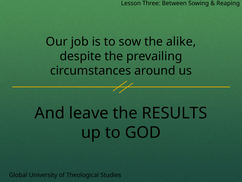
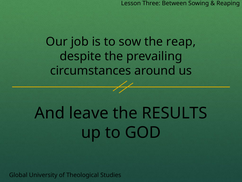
alike: alike -> reap
